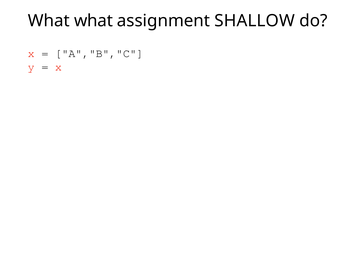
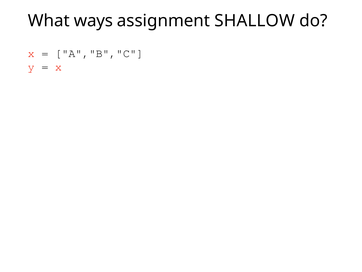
What what: what -> ways
